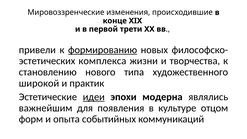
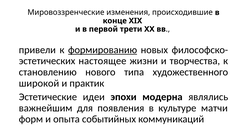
комплекса: комплекса -> настоящее
идеи underline: present -> none
отцом: отцом -> матчи
